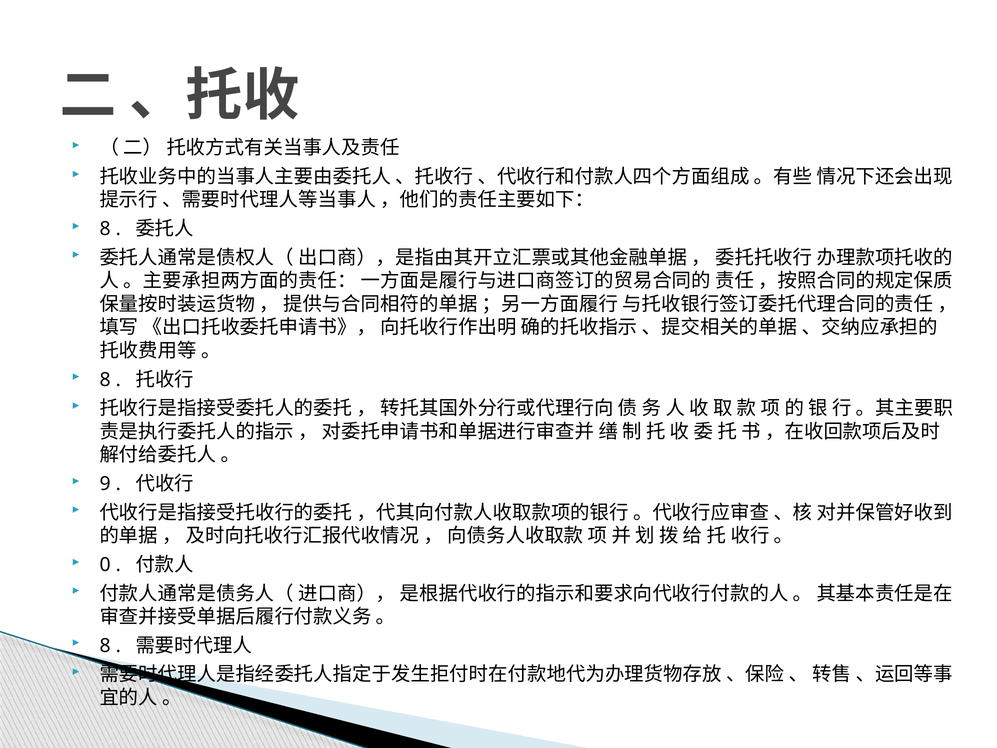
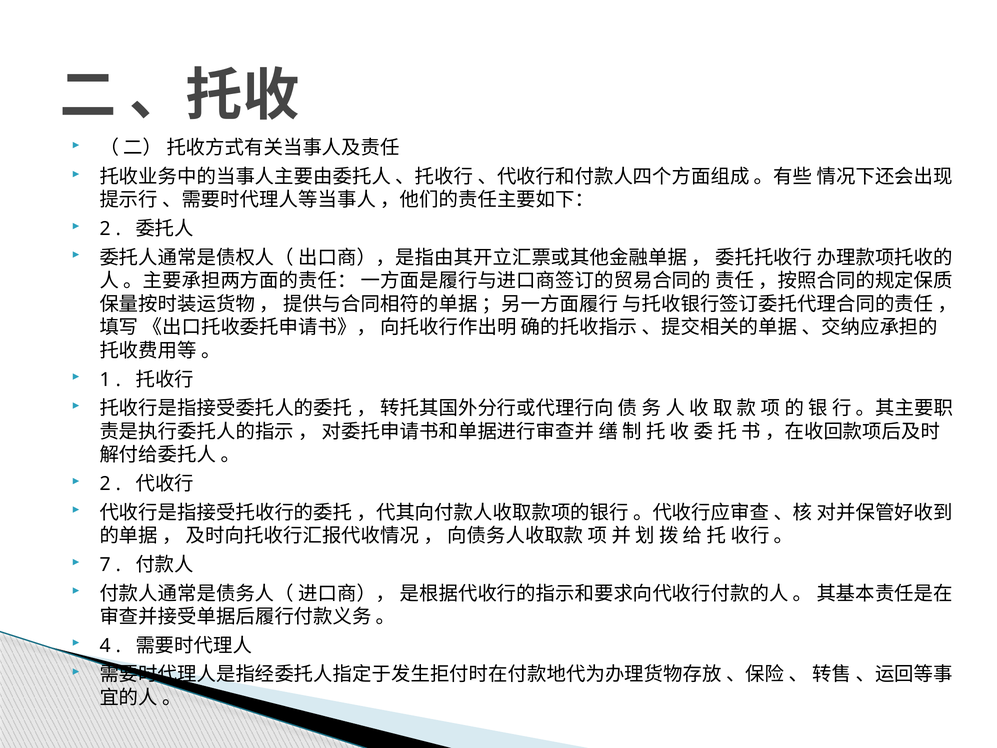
8 at (105, 229): 8 -> 2
8 at (105, 380): 8 -> 1
9 at (105, 484): 9 -> 2
0: 0 -> 7
8 at (105, 646): 8 -> 4
